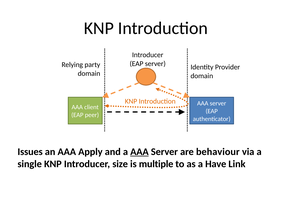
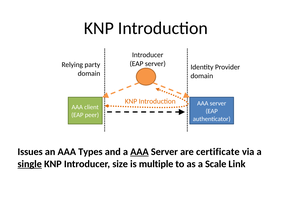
Apply: Apply -> Types
behaviour: behaviour -> certificate
single underline: none -> present
Have: Have -> Scale
